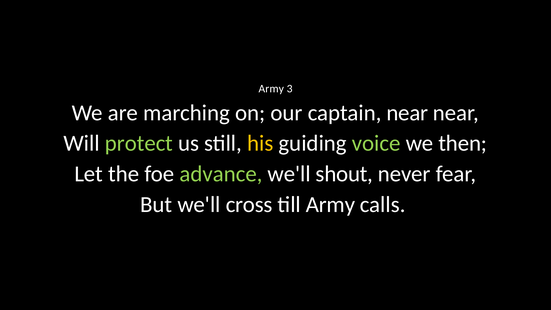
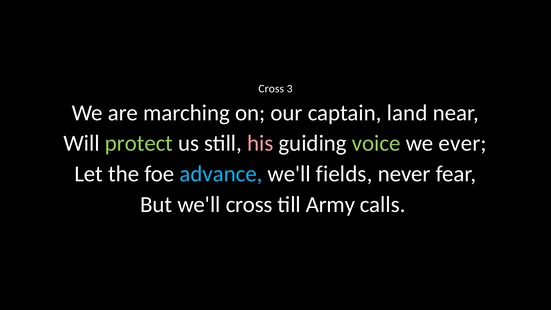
Army at (271, 89): Army -> Cross
captain near: near -> land
his colour: yellow -> pink
then: then -> ever
advance colour: light green -> light blue
shout: shout -> fields
